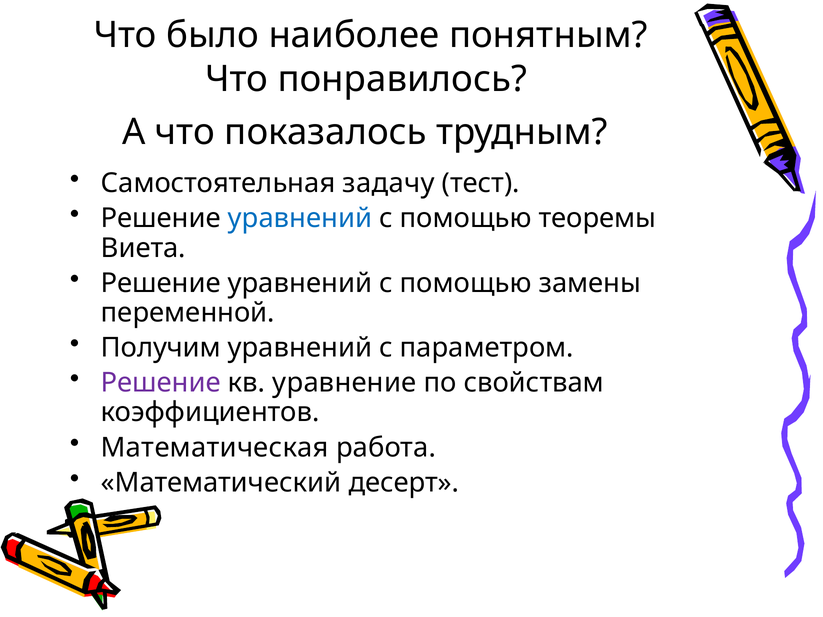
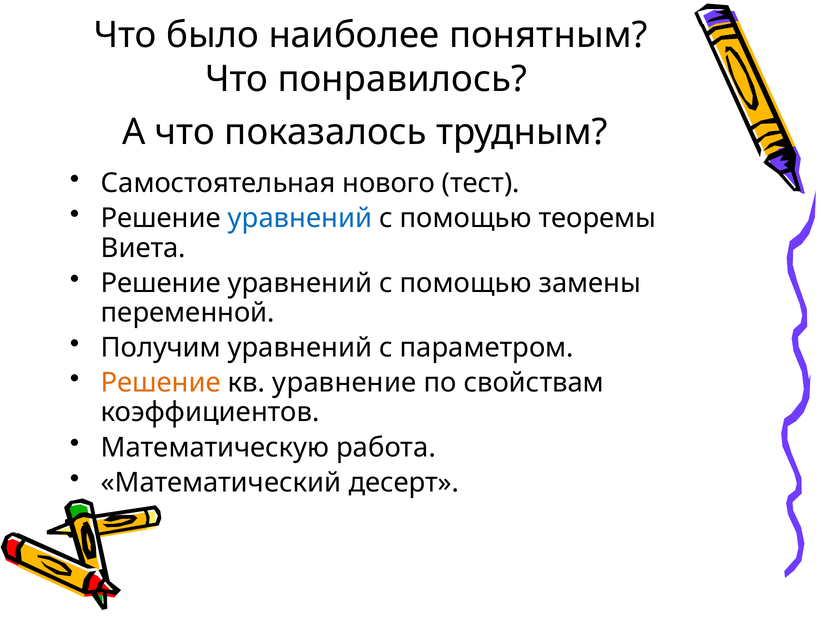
задачу: задачу -> нового
Решение at (161, 383) colour: purple -> orange
Математическая: Математическая -> Математическую
